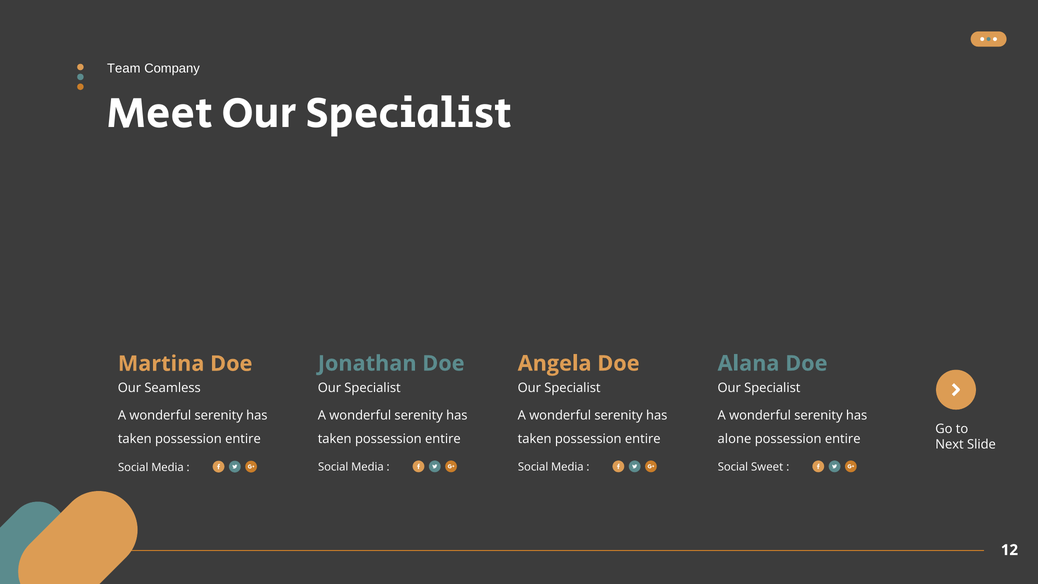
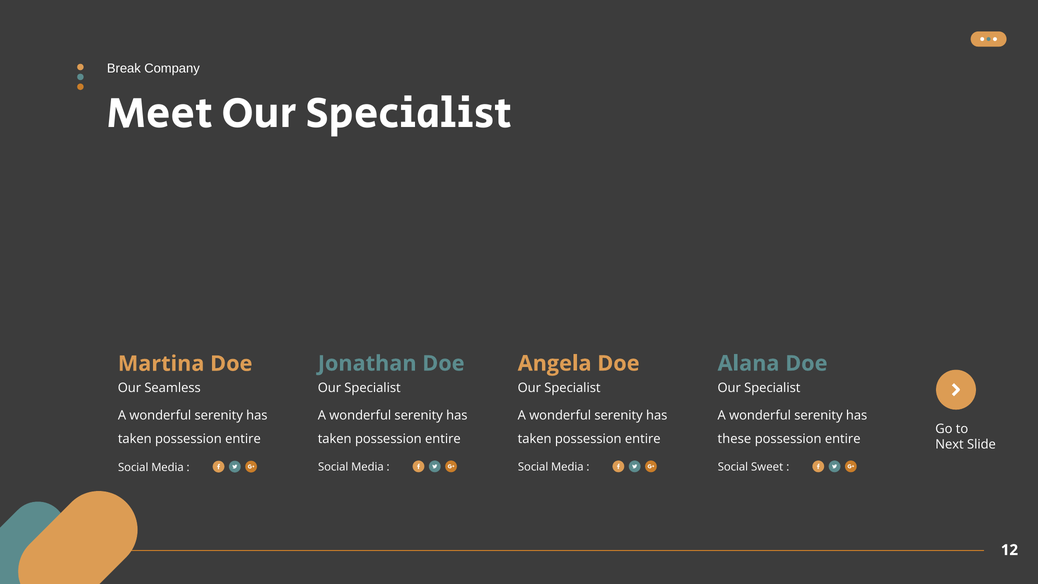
Team: Team -> Break
alone: alone -> these
